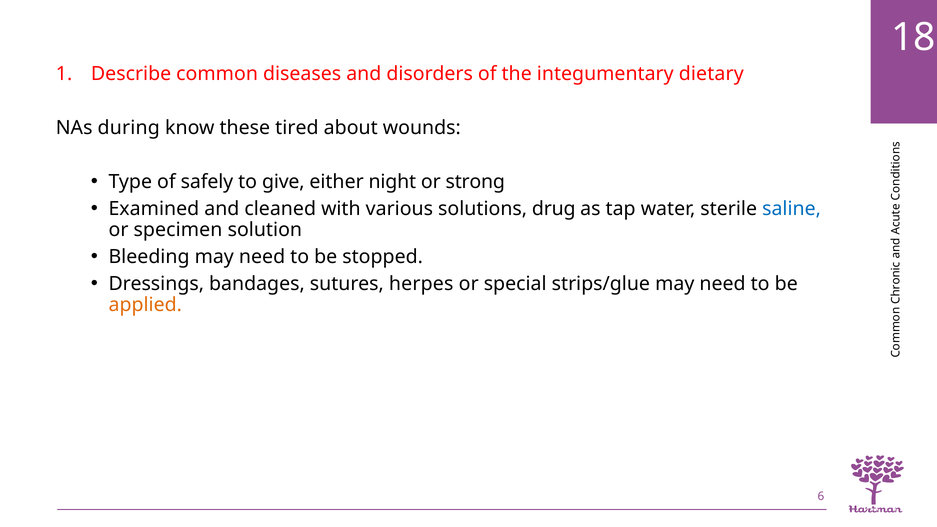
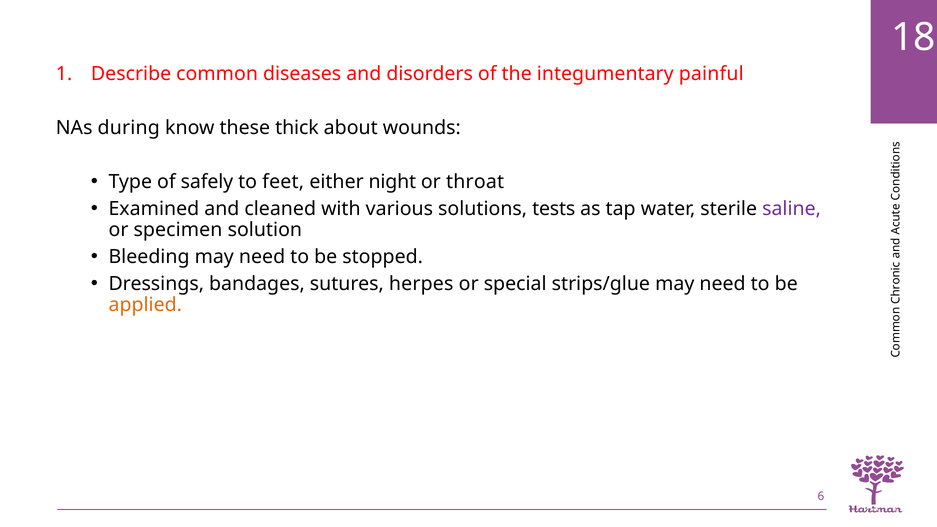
dietary: dietary -> painful
tired: tired -> thick
give: give -> feet
strong: strong -> throat
drug: drug -> tests
saline colour: blue -> purple
